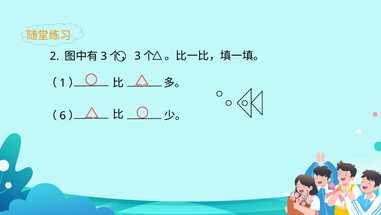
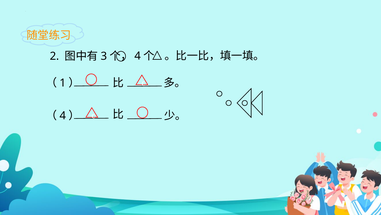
3 at (138, 56): 3 -> 4
6 at (63, 115): 6 -> 4
